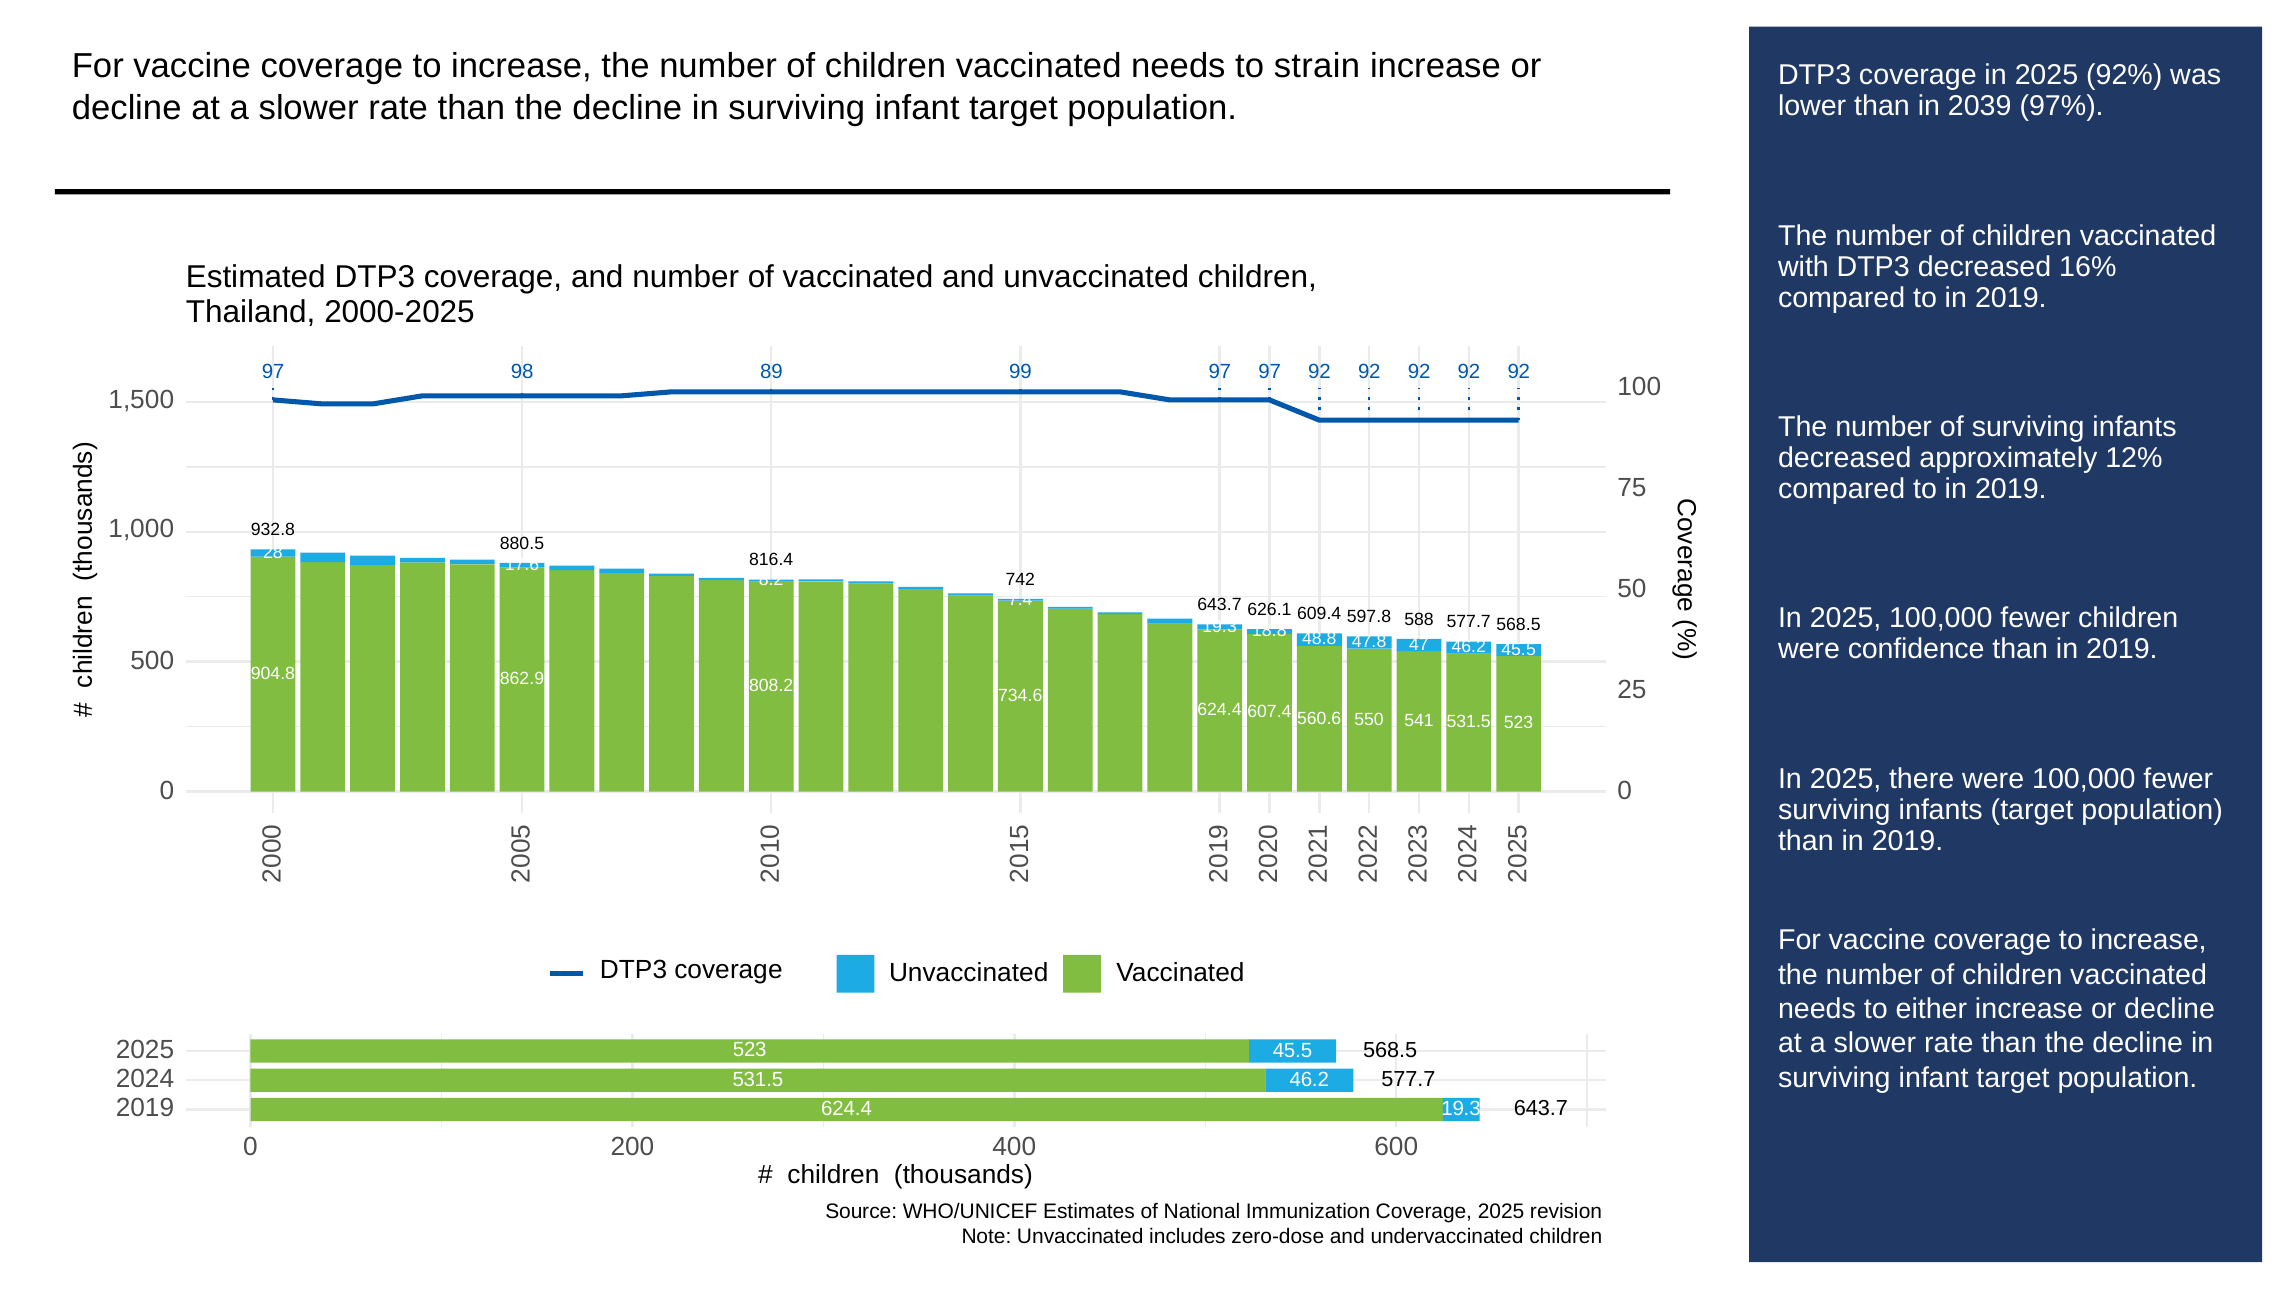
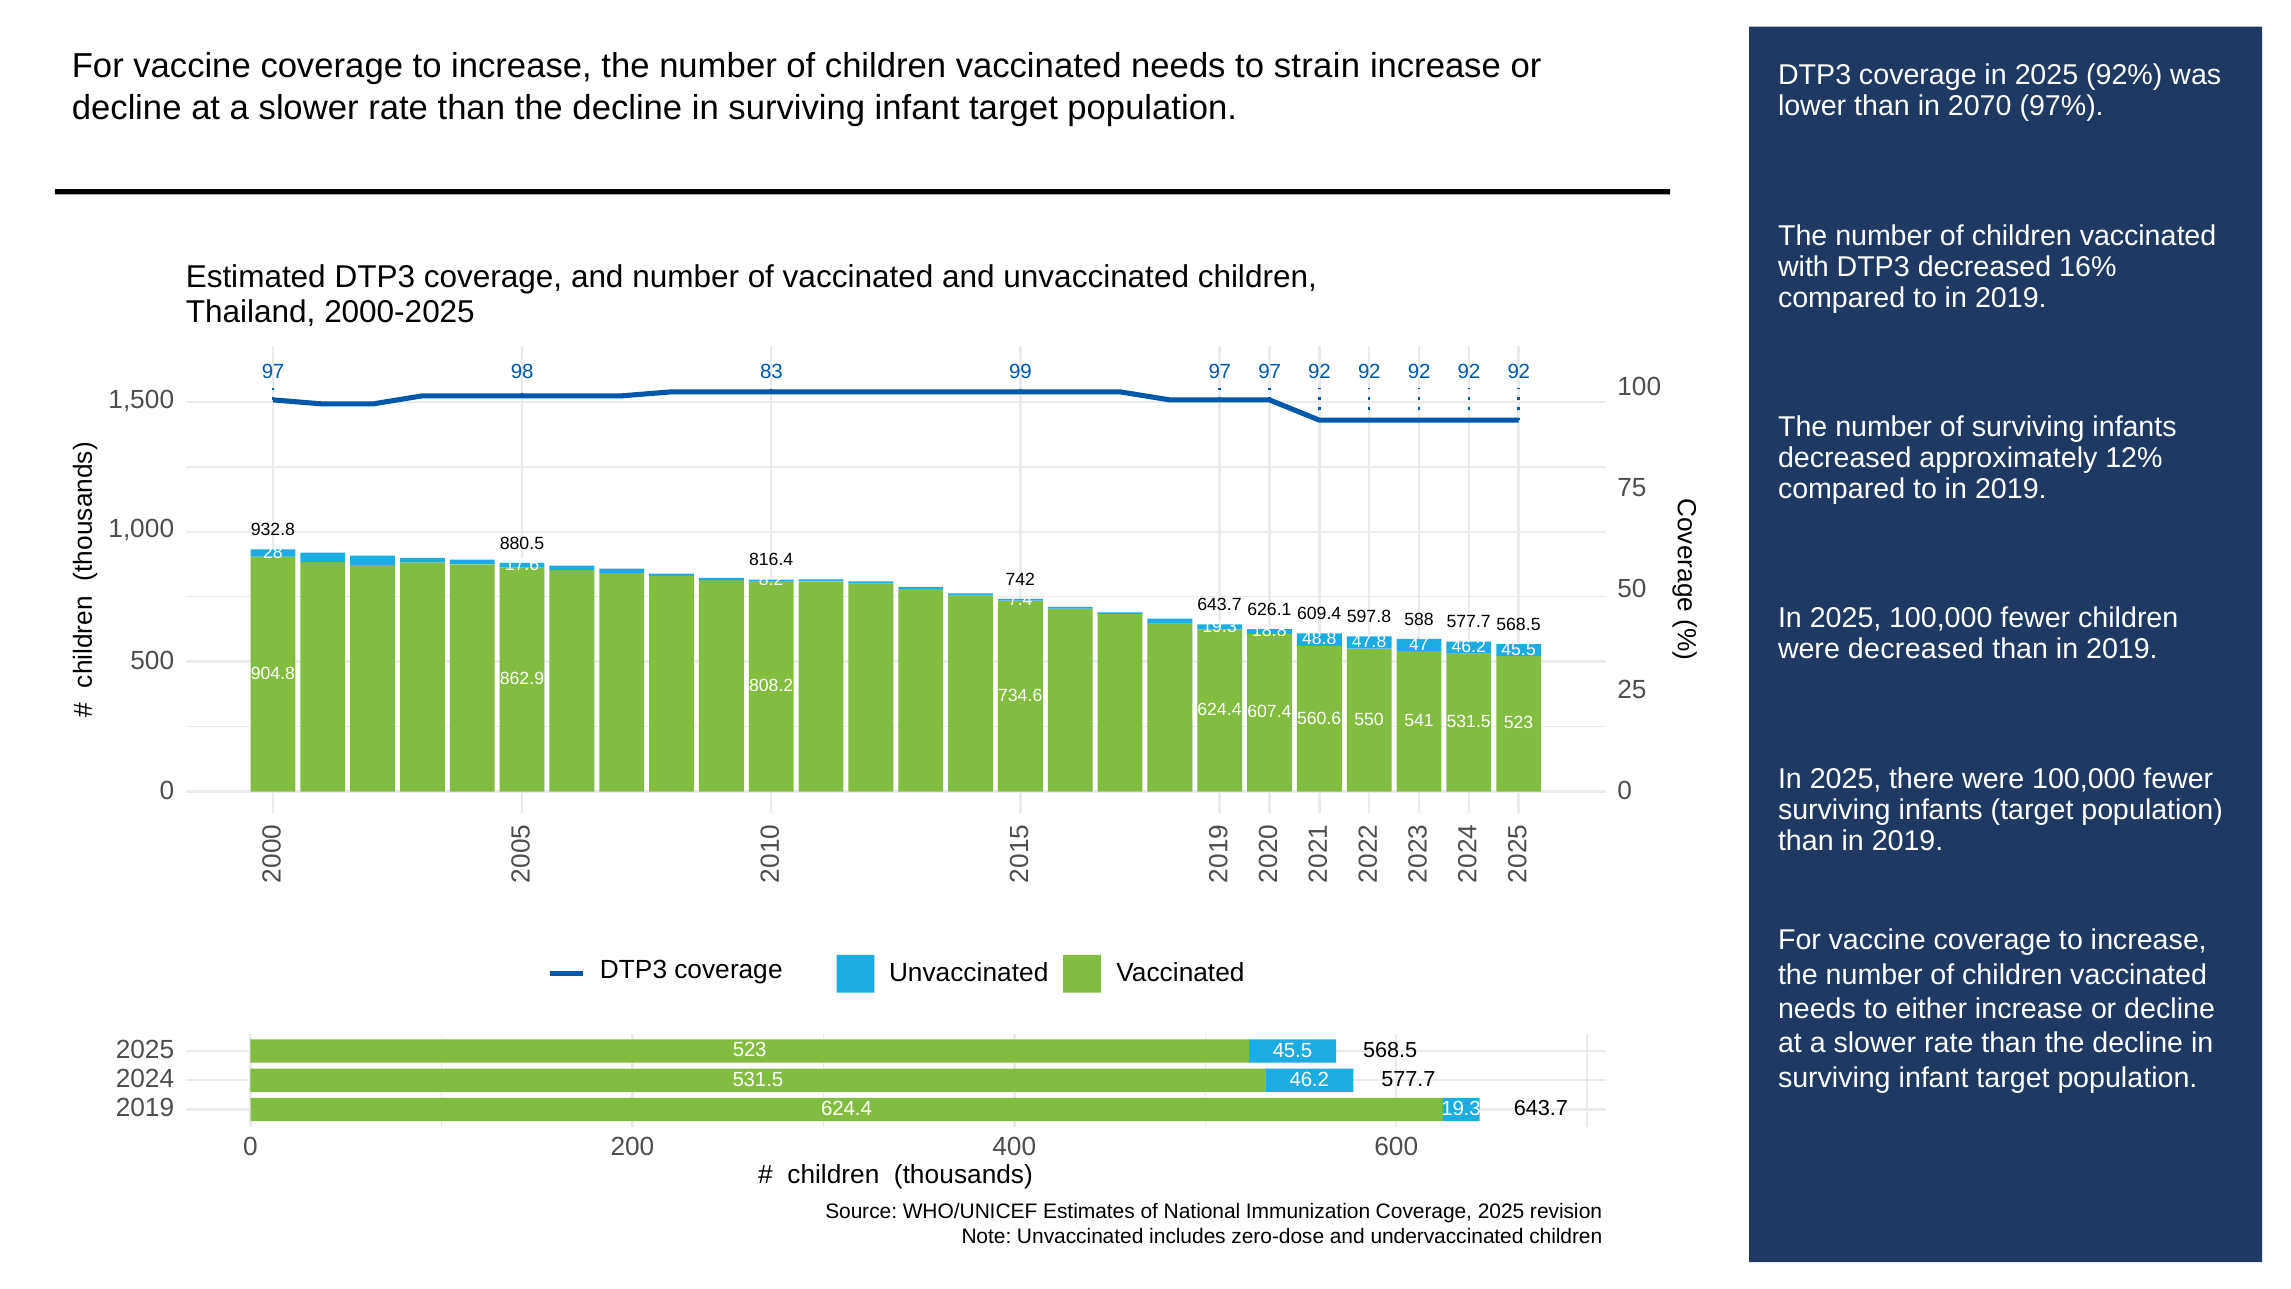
2039: 2039 -> 2070
89: 89 -> 83
were confidence: confidence -> decreased
